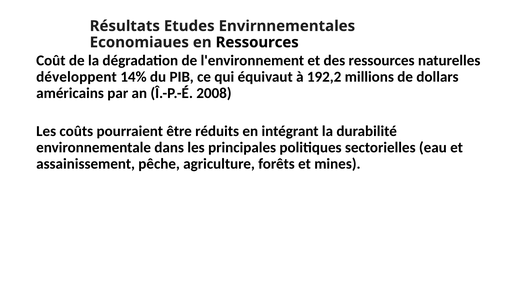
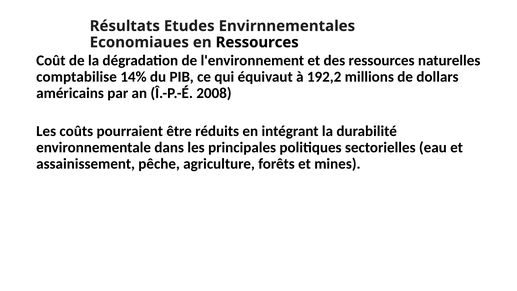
développent: développent -> comptabilise
